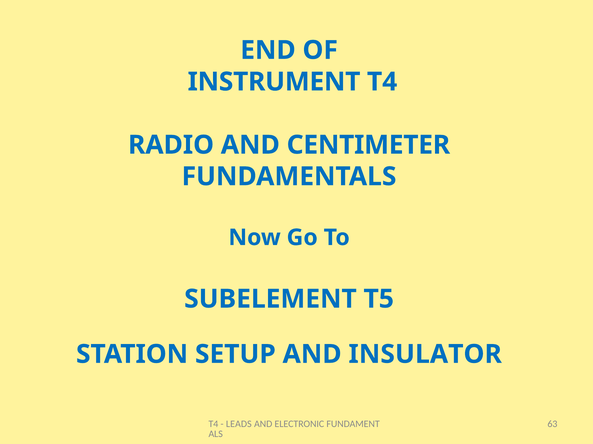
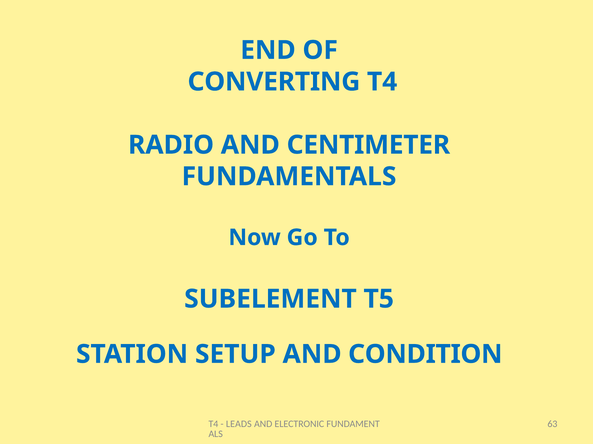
INSTRUMENT: INSTRUMENT -> CONVERTING
INSULATOR: INSULATOR -> CONDITION
